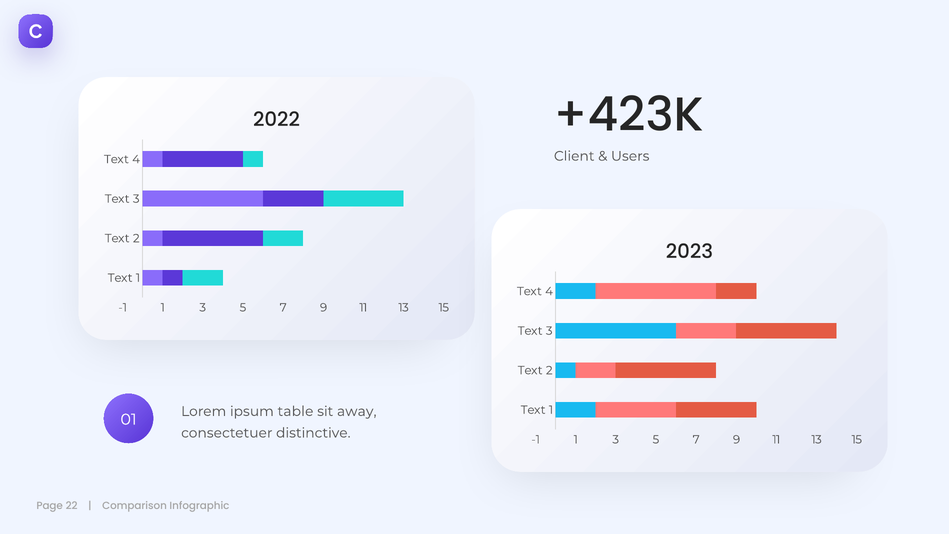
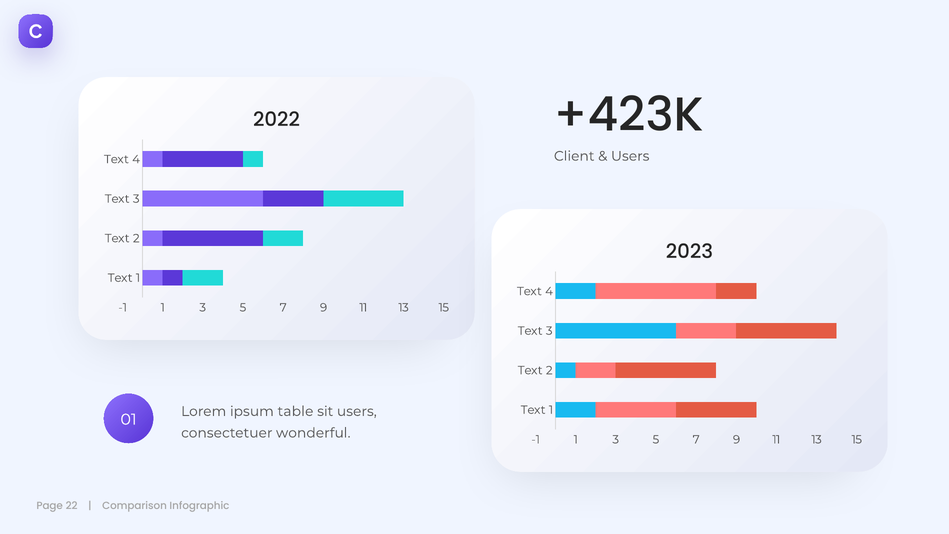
sit away: away -> users
distinctive: distinctive -> wonderful
